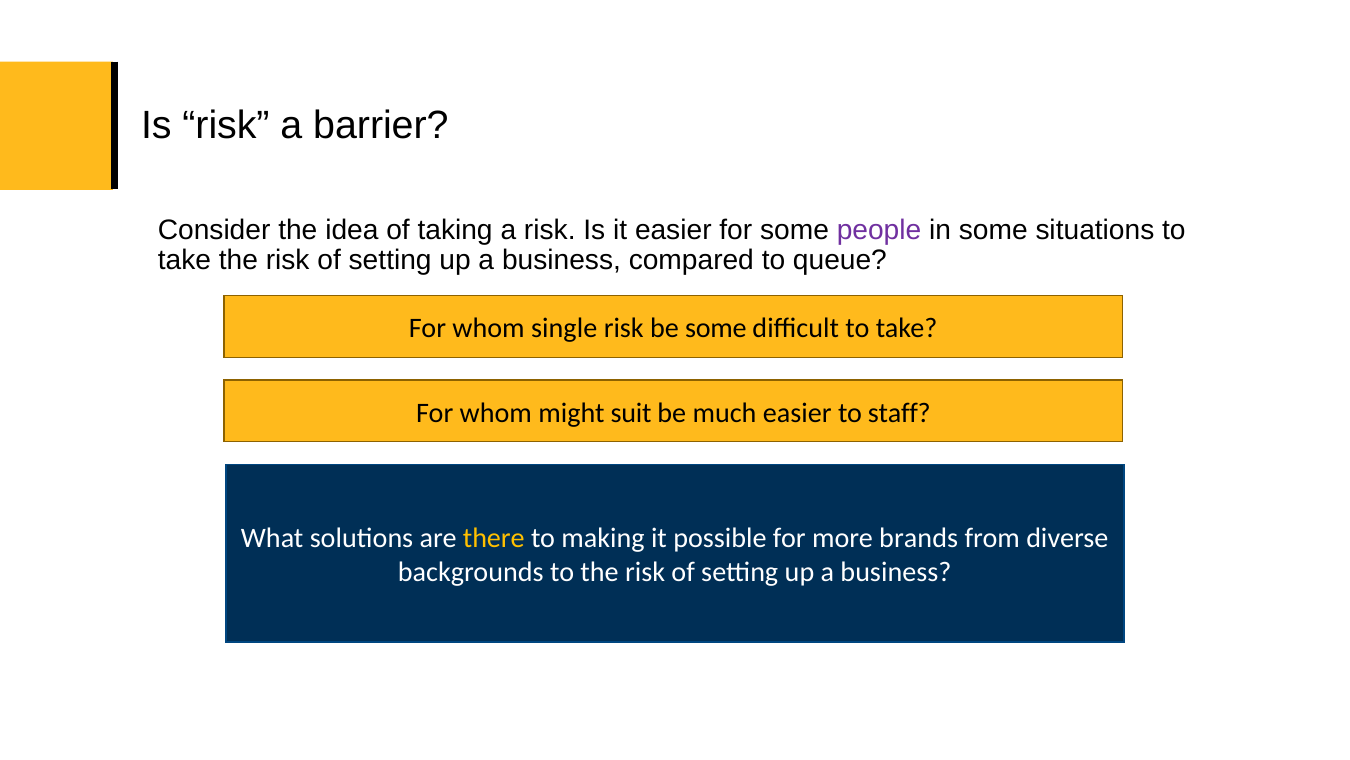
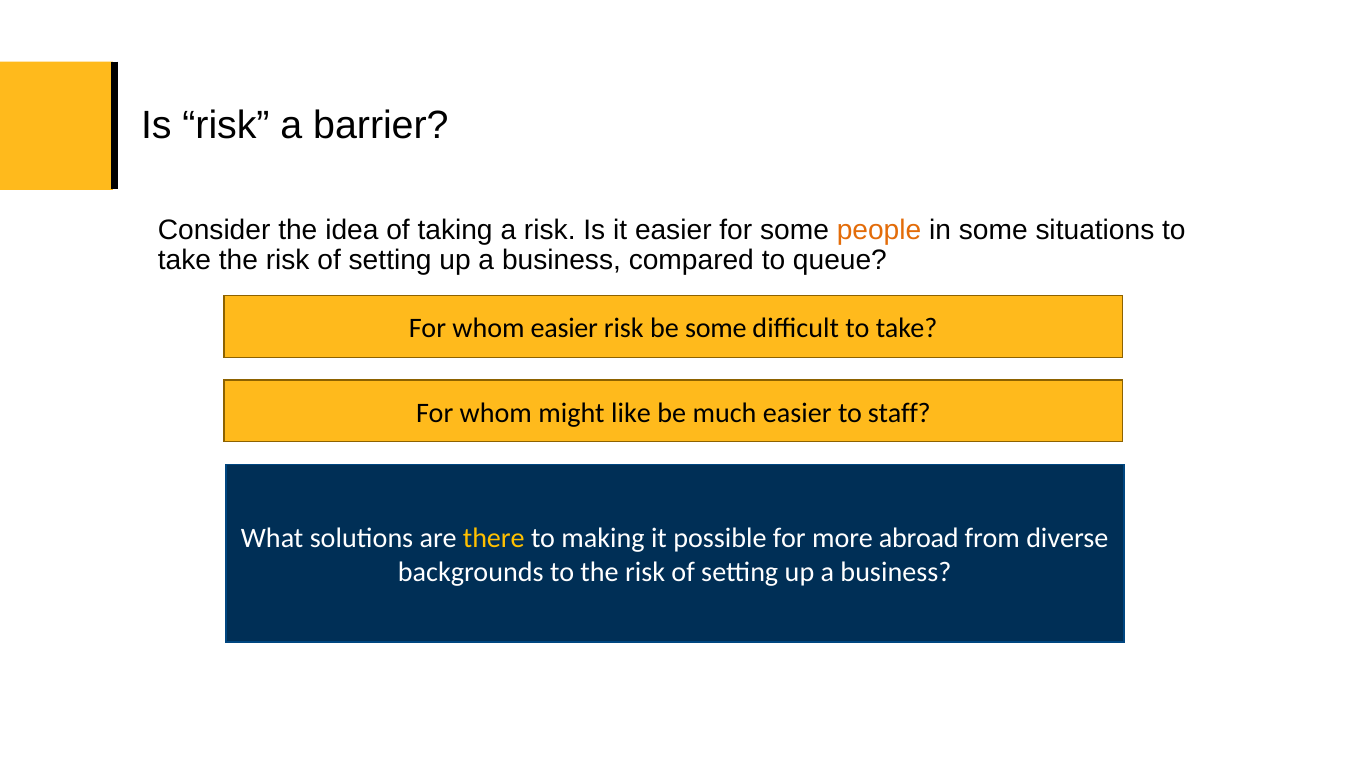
people colour: purple -> orange
whom single: single -> easier
suit: suit -> like
brands: brands -> abroad
